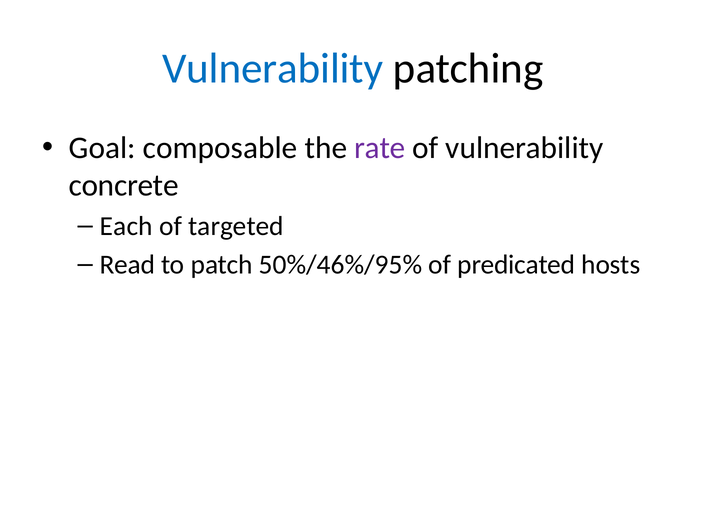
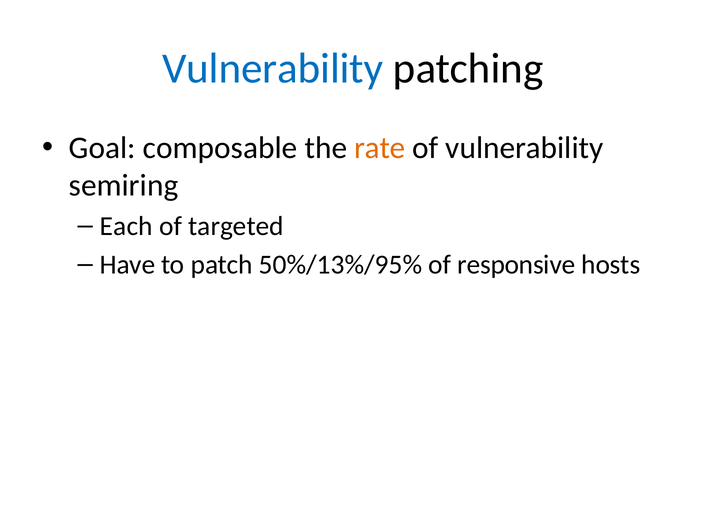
rate colour: purple -> orange
concrete: concrete -> semiring
Read: Read -> Have
50%/46%/95%: 50%/46%/95% -> 50%/13%/95%
predicated: predicated -> responsive
